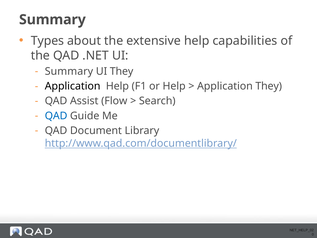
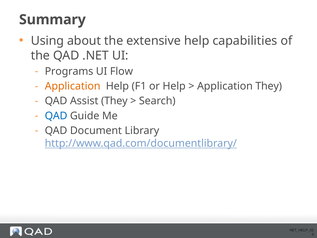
Types: Types -> Using
Summary at (69, 71): Summary -> Programs
UI They: They -> Flow
Application at (73, 86) colour: black -> orange
Assist Flow: Flow -> They
